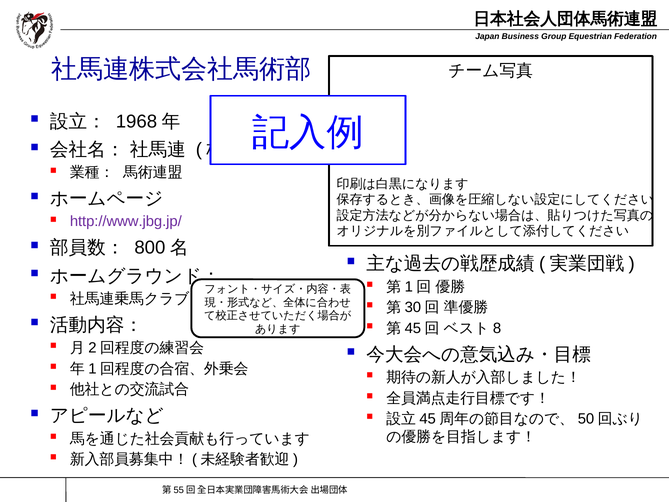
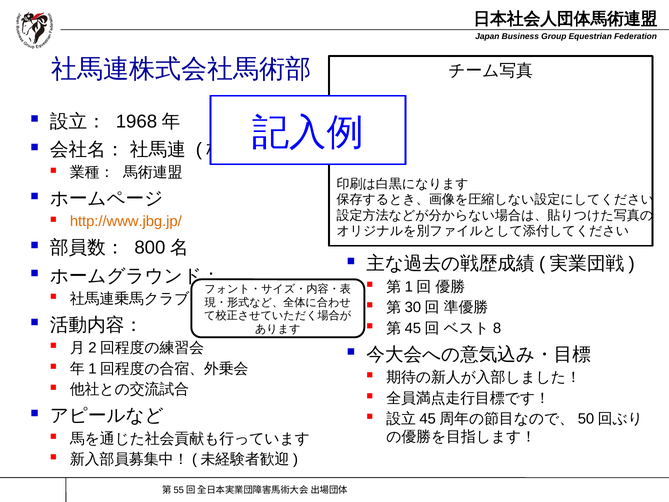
http://www.jbg.jp/ colour: purple -> orange
